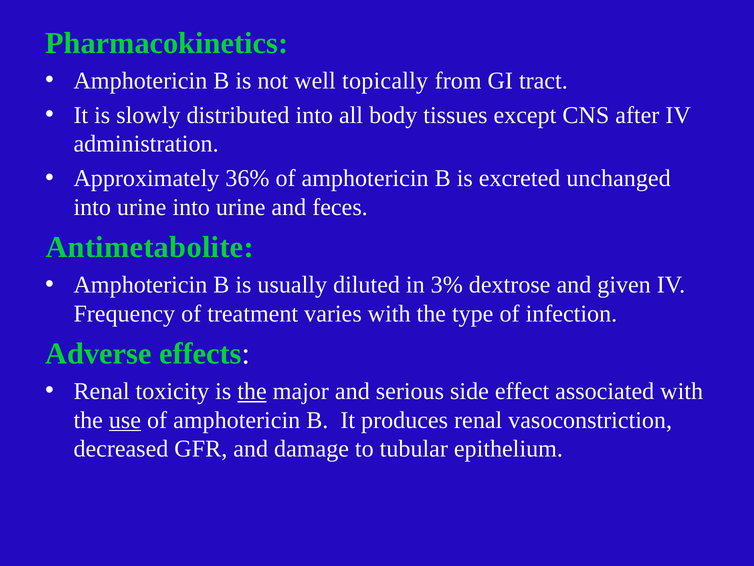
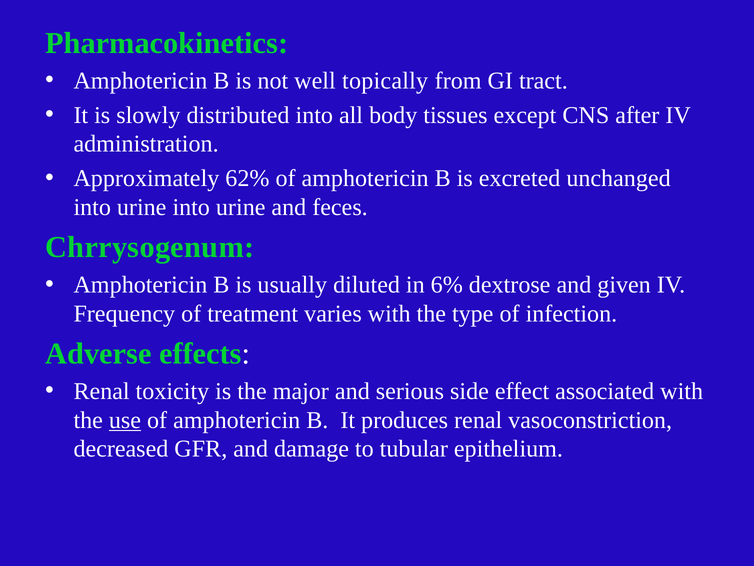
36%: 36% -> 62%
Antimetabolite: Antimetabolite -> Chrrysogenum
3%: 3% -> 6%
the at (252, 391) underline: present -> none
